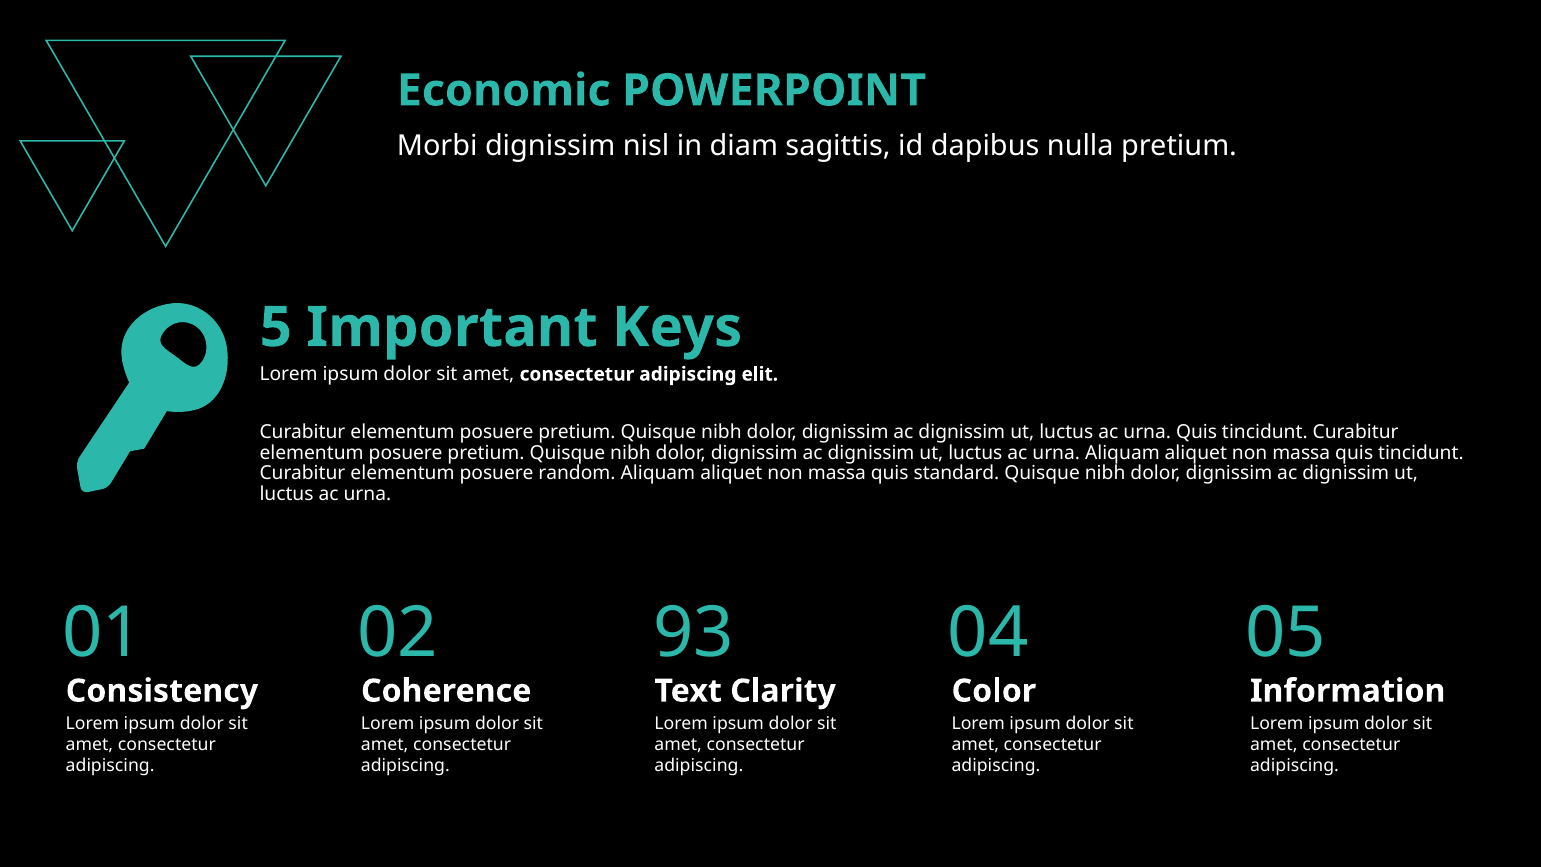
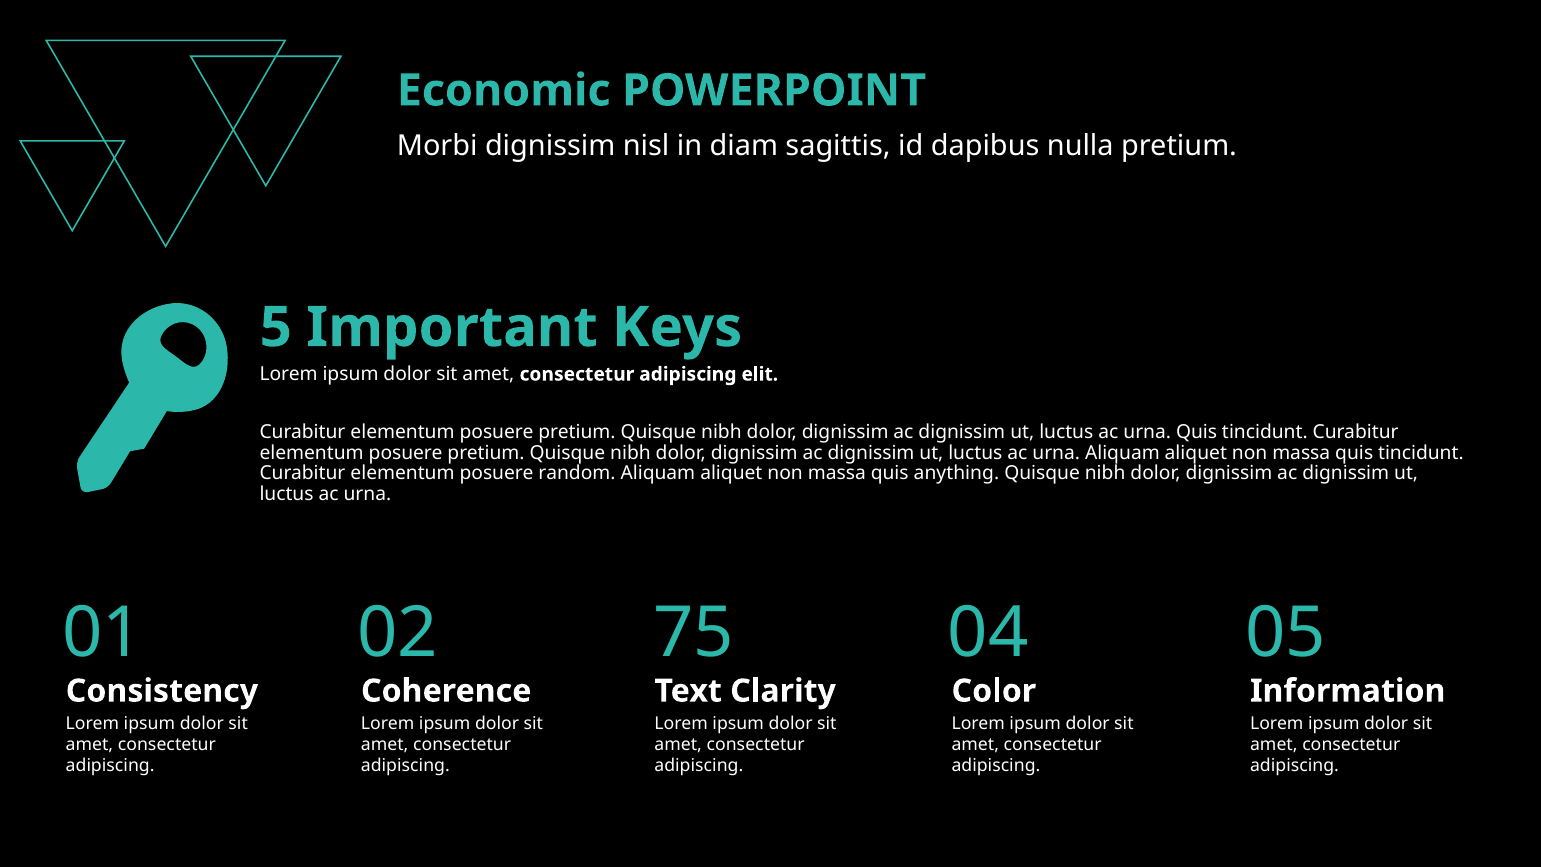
standard: standard -> anything
93: 93 -> 75
